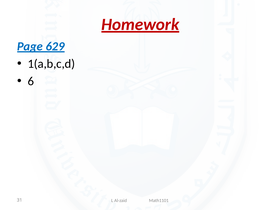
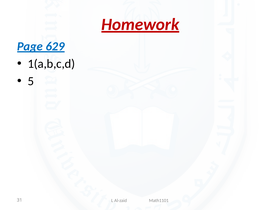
6: 6 -> 5
